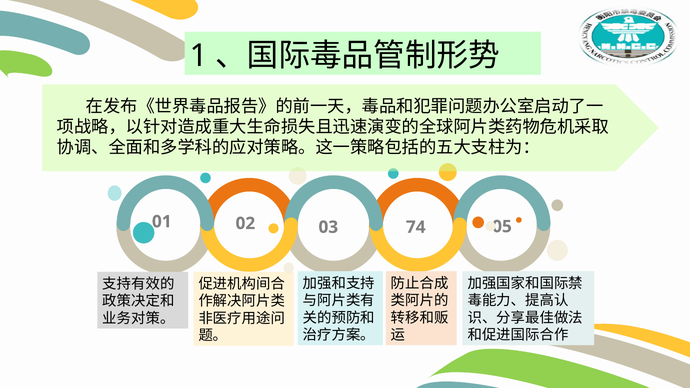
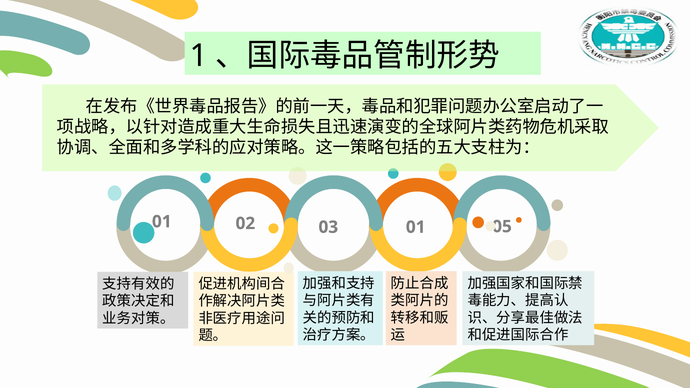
03 74: 74 -> 01
